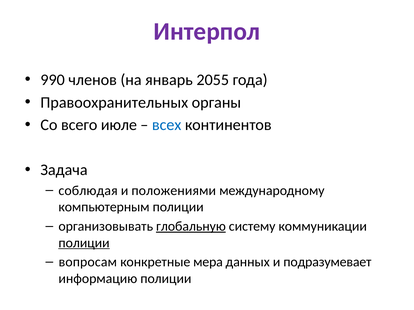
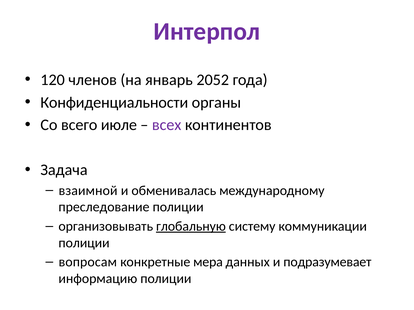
990: 990 -> 120
2055: 2055 -> 2052
Правоохранительных: Правоохранительных -> Конфиденциальности
всех colour: blue -> purple
соблюдая: соблюдая -> взаимной
положениями: положениями -> обменивалась
компьютерным: компьютерным -> преследование
полиции at (84, 243) underline: present -> none
